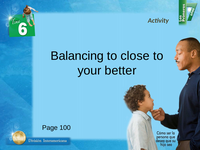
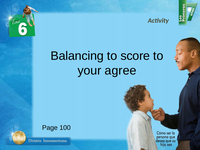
close: close -> score
better: better -> agree
